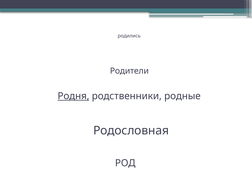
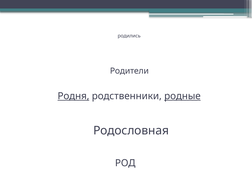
родные underline: none -> present
